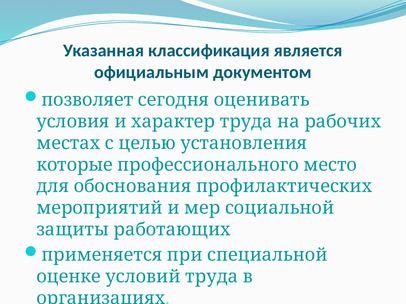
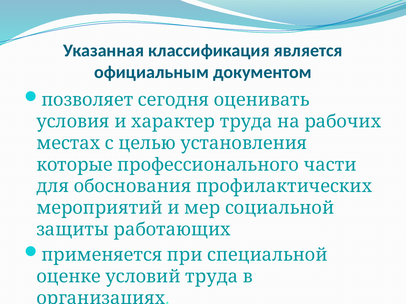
место: место -> части
